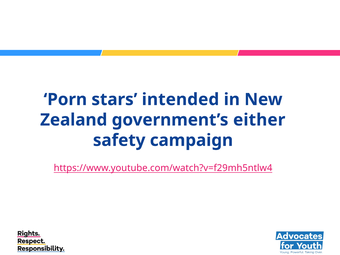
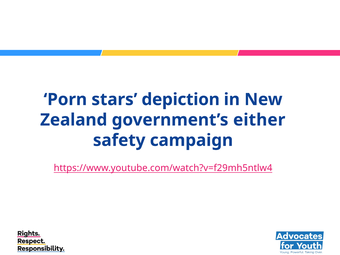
intended: intended -> depiction
